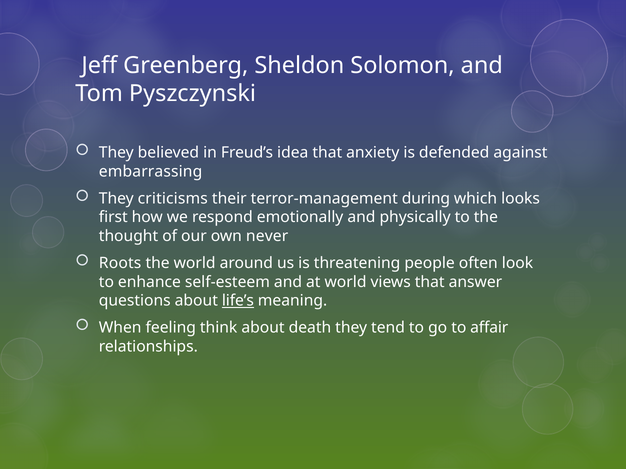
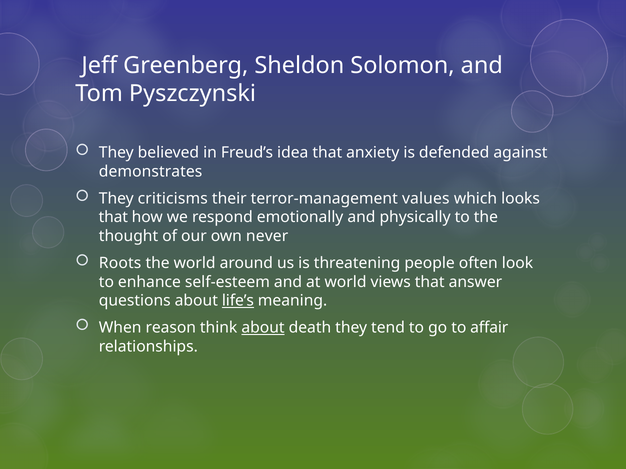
embarrassing: embarrassing -> demonstrates
during: during -> values
first at (113, 218): first -> that
feeling: feeling -> reason
about at (263, 328) underline: none -> present
